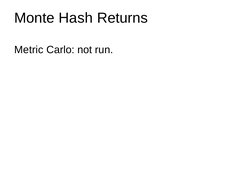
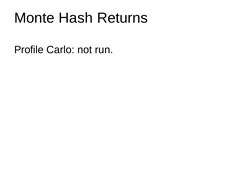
Metric: Metric -> Profile
